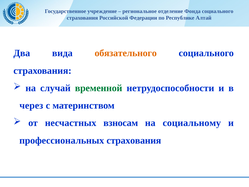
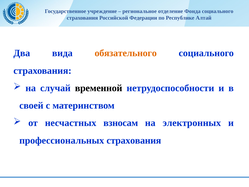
временной colour: green -> black
через: через -> своей
социальному: социальному -> электронных
